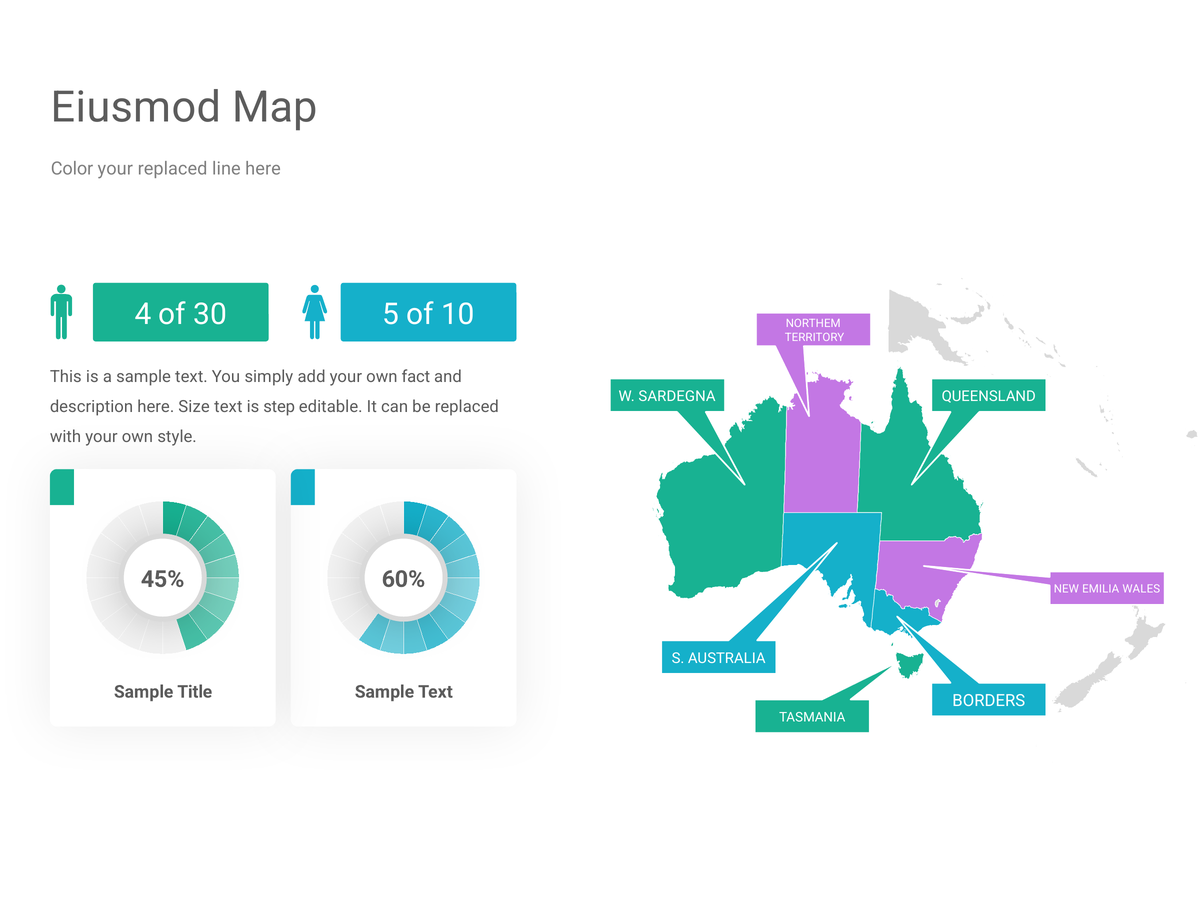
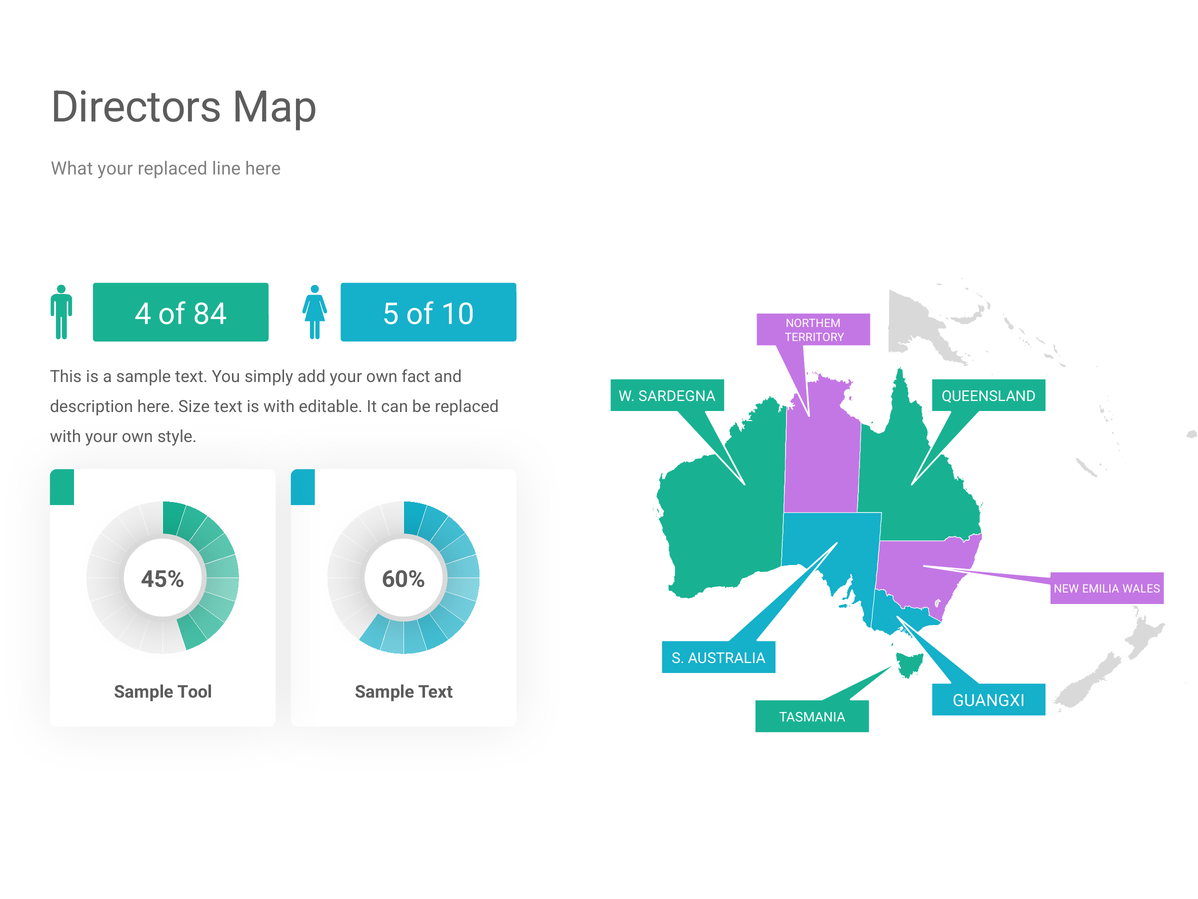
Eiusmod: Eiusmod -> Directors
Color: Color -> What
30: 30 -> 84
is step: step -> with
Title: Title -> Tool
BORDERS: BORDERS -> GUANGXI
